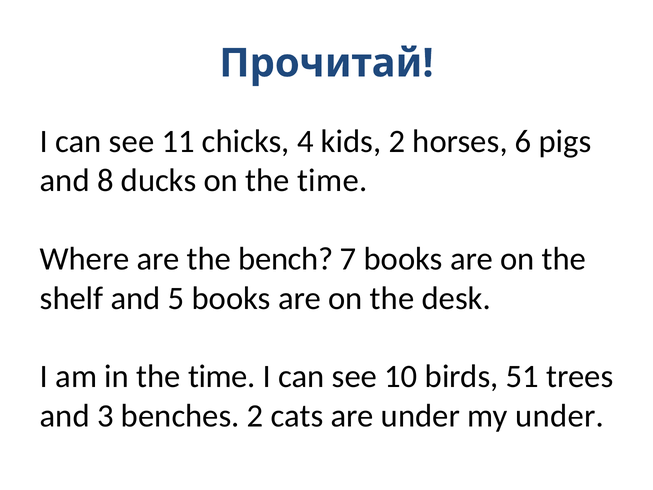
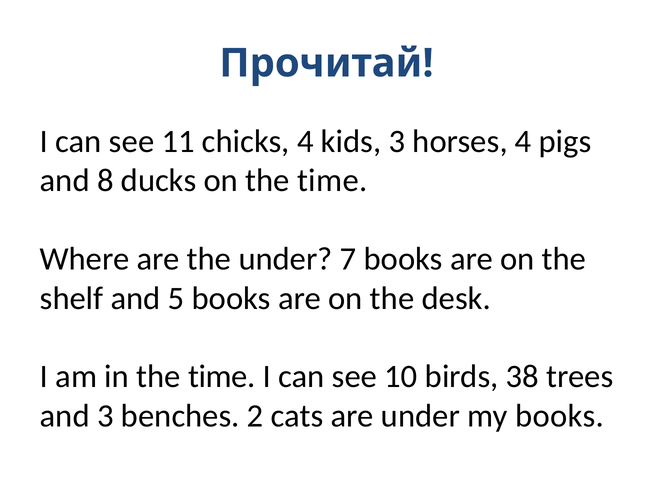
kids 2: 2 -> 3
horses 6: 6 -> 4
the bench: bench -> under
51: 51 -> 38
my under: under -> books
